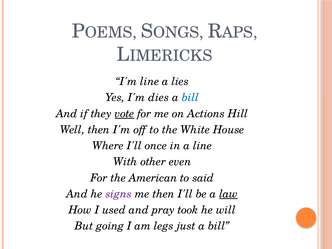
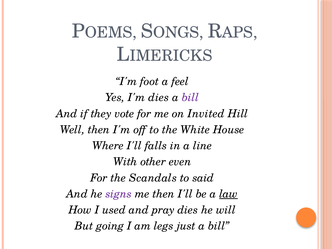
I'm line: line -> foot
lies: lies -> feel
bill at (190, 98) colour: blue -> purple
vote underline: present -> none
Actions: Actions -> Invited
once: once -> falls
American: American -> Scandals
pray took: took -> dies
